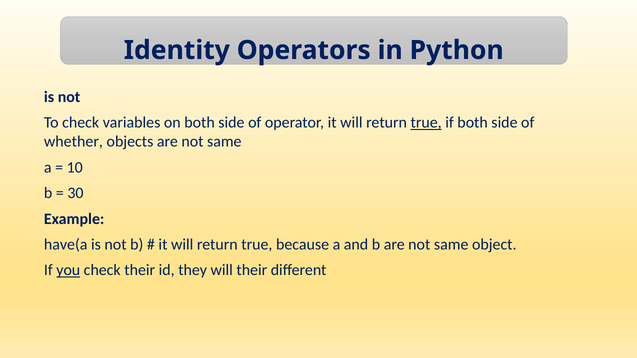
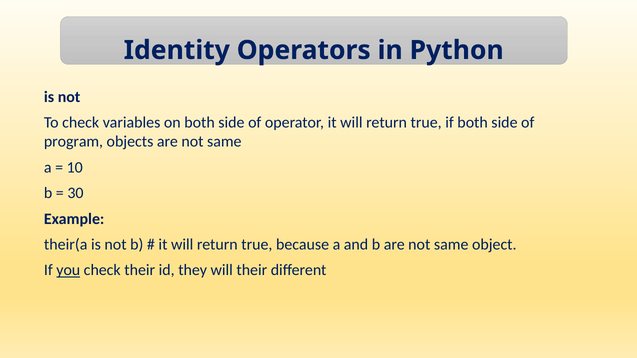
true at (426, 123) underline: present -> none
whether: whether -> program
have(a: have(a -> their(a
